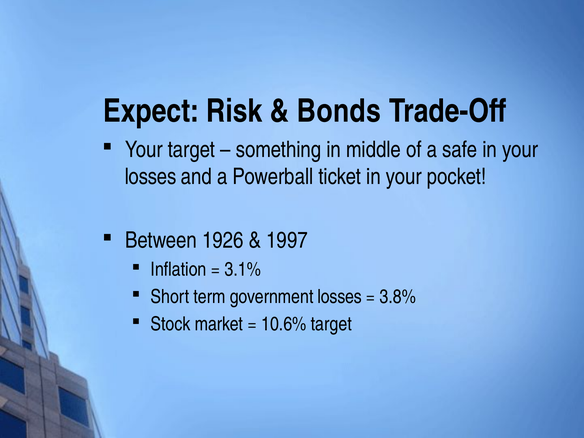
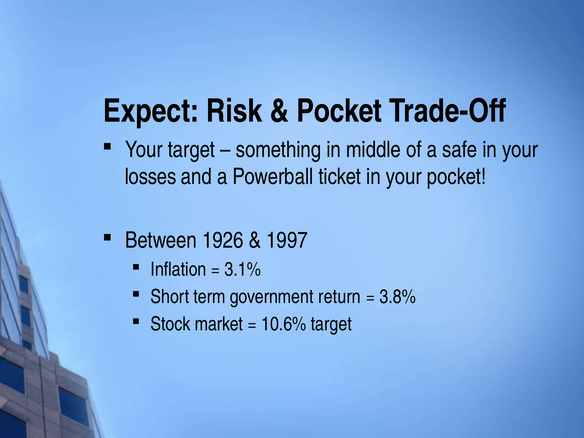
Bonds at (339, 111): Bonds -> Pocket
government losses: losses -> return
